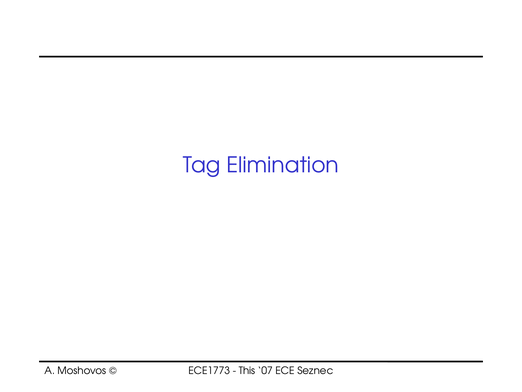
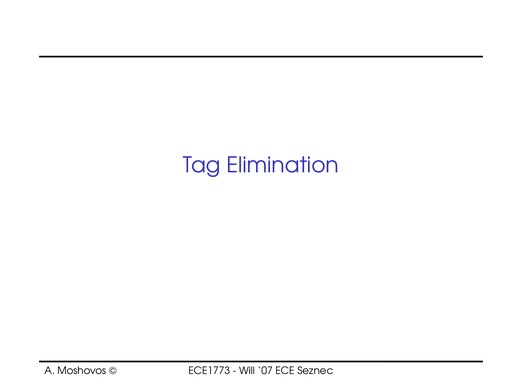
This: This -> Will
